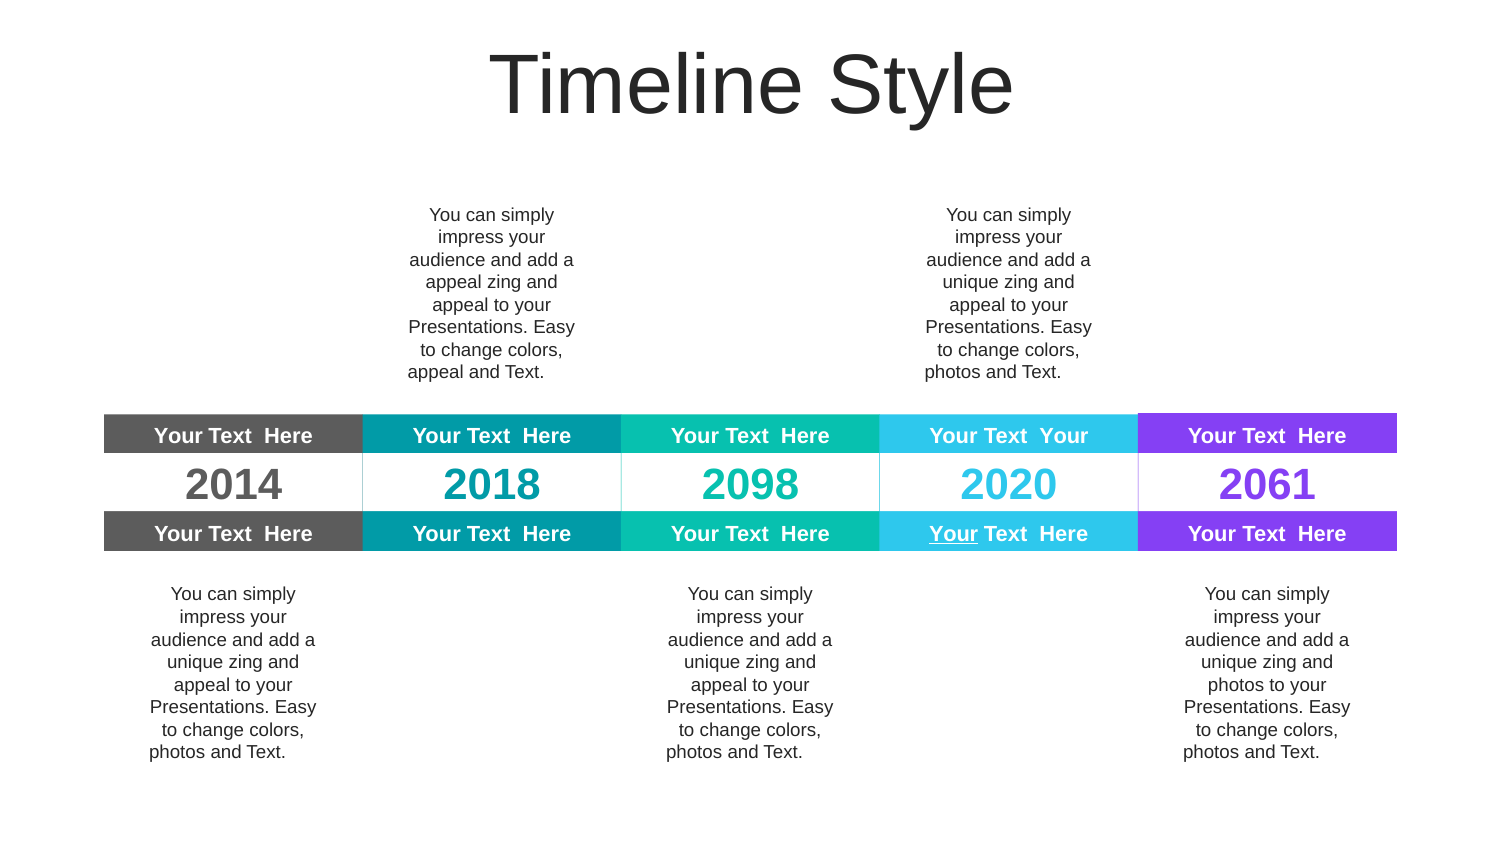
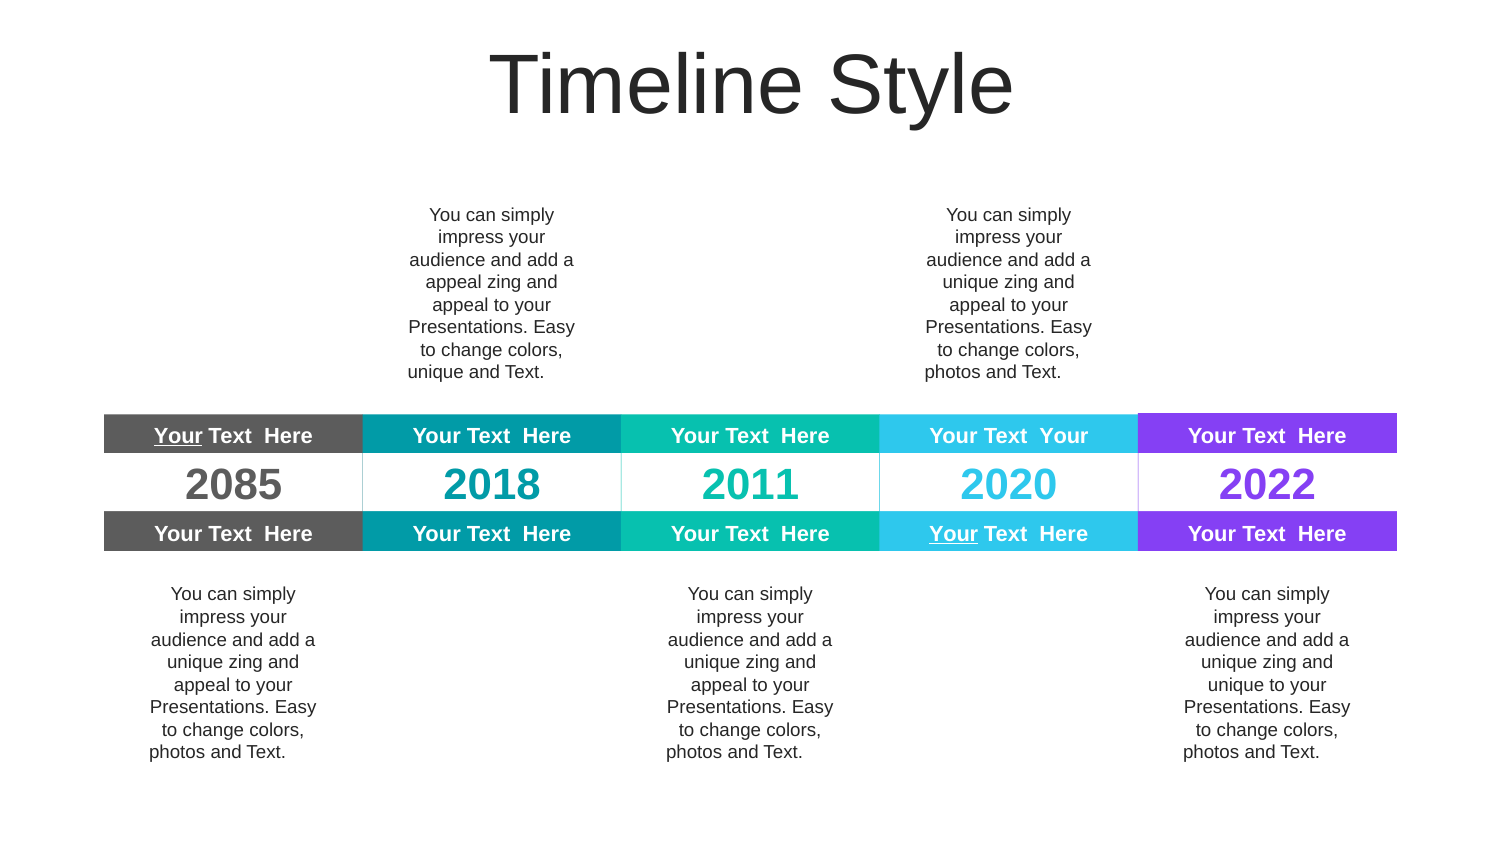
appeal at (436, 373): appeal -> unique
Your at (178, 436) underline: none -> present
2014: 2014 -> 2085
2098: 2098 -> 2011
2061: 2061 -> 2022
photos at (1236, 685): photos -> unique
